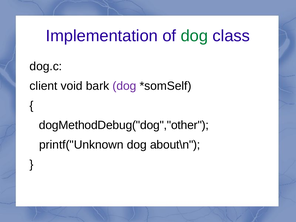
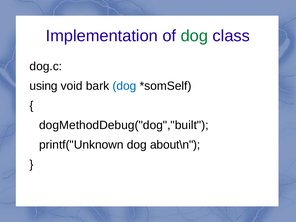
client: client -> using
dog at (124, 86) colour: purple -> blue
dogMethodDebug("dog","other: dogMethodDebug("dog","other -> dogMethodDebug("dog","built
